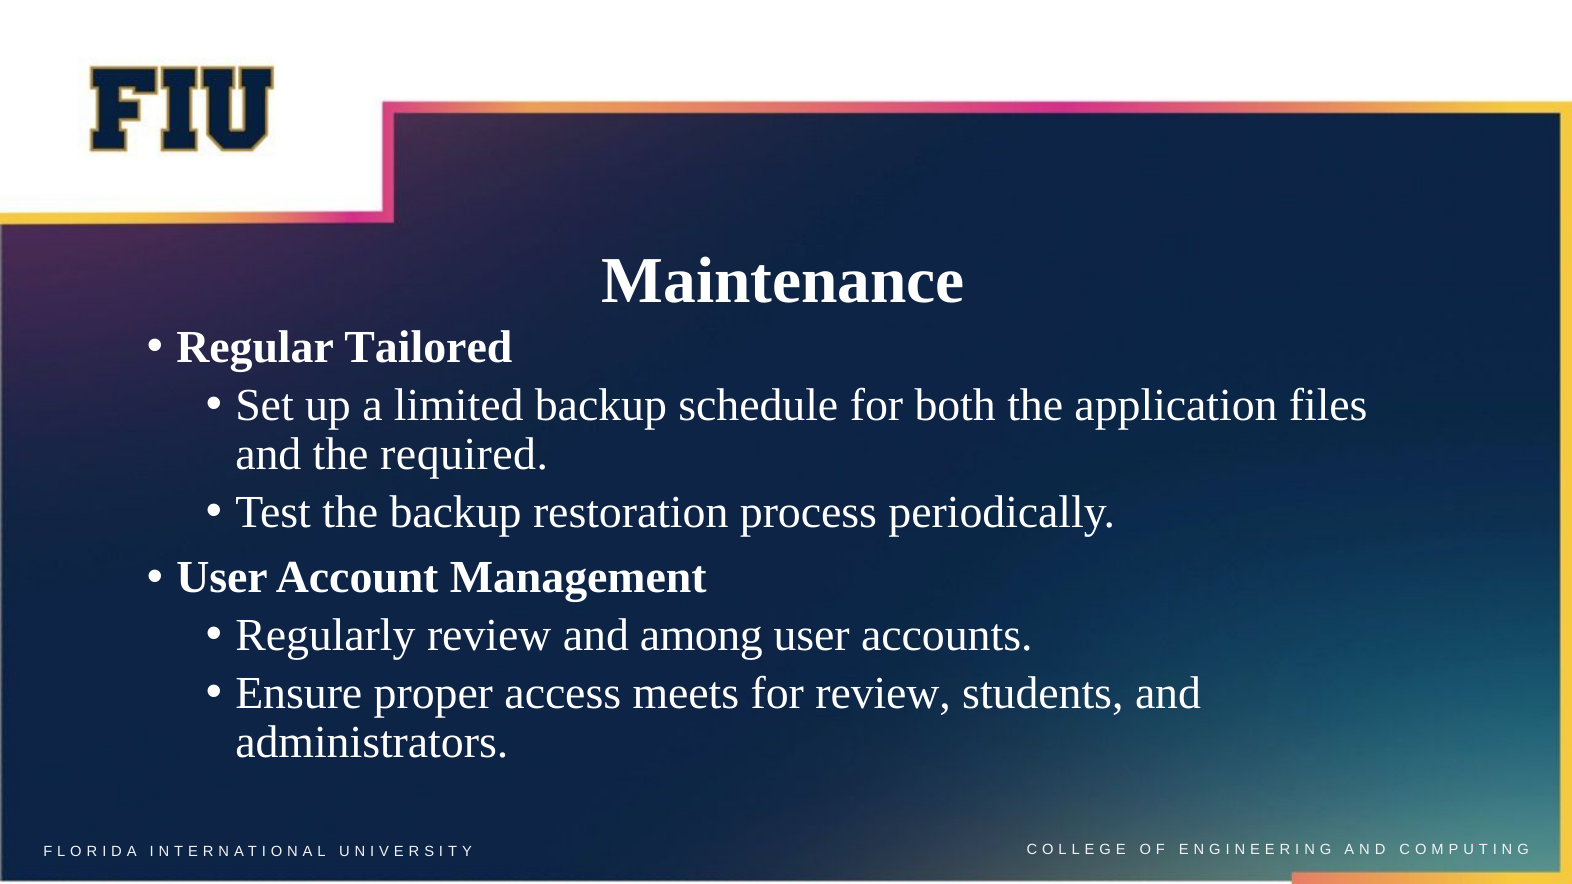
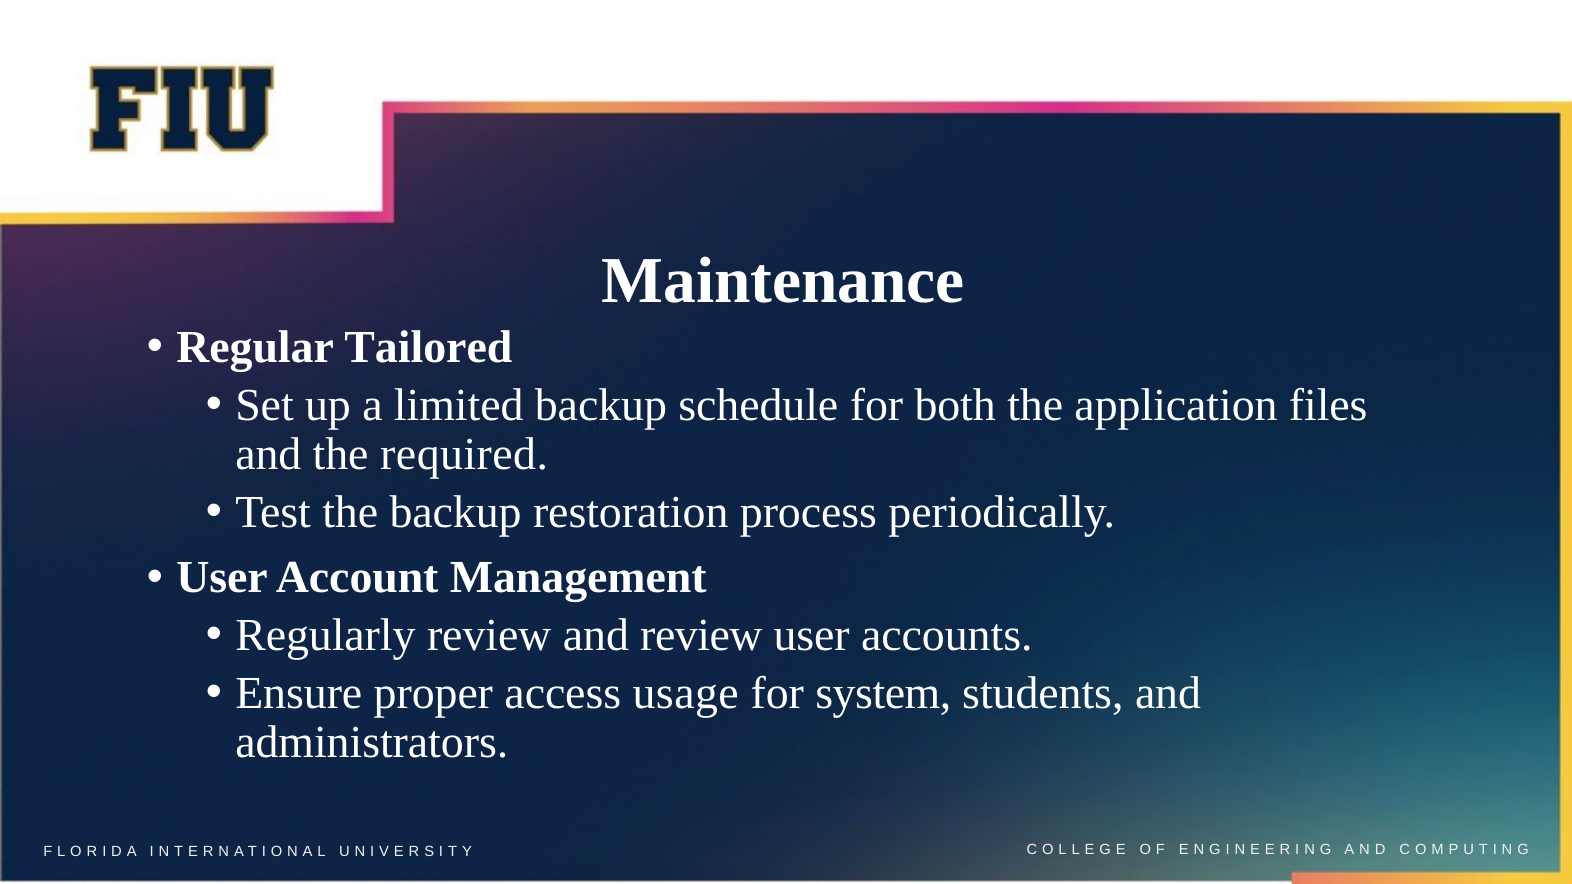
and among: among -> review
meets: meets -> usage
for review: review -> system
